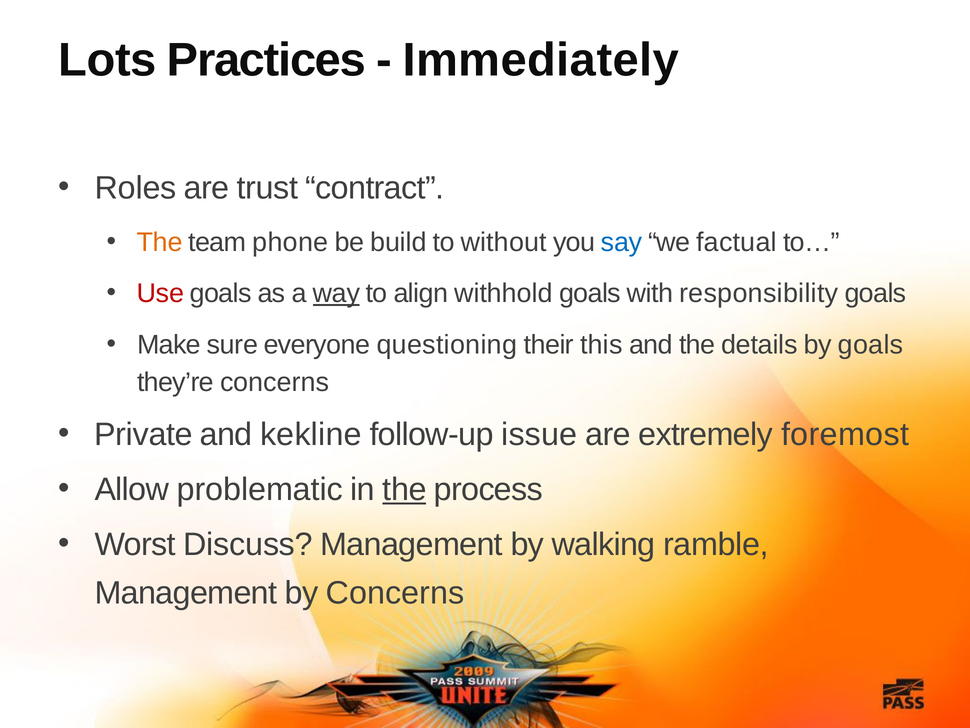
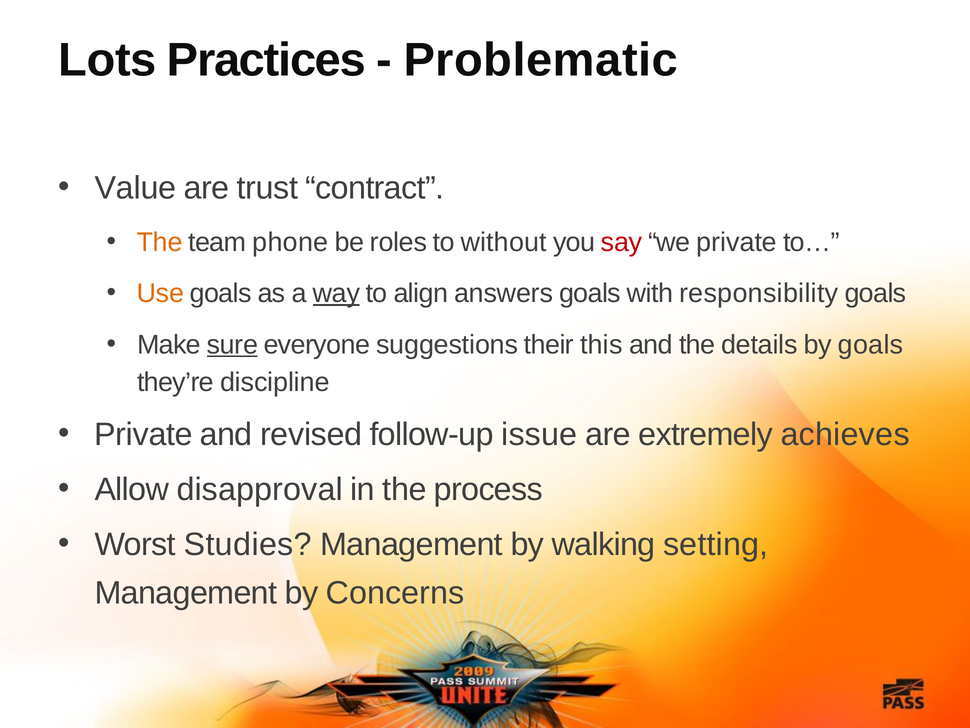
Immediately: Immediately -> Problematic
Roles: Roles -> Value
build: build -> roles
say colour: blue -> red
we factual: factual -> private
Use colour: red -> orange
withhold: withhold -> answers
sure underline: none -> present
questioning: questioning -> suggestions
they’re concerns: concerns -> discipline
kekline: kekline -> revised
foremost: foremost -> achieves
problematic: problematic -> disapproval
the at (405, 489) underline: present -> none
Discuss: Discuss -> Studies
ramble: ramble -> setting
